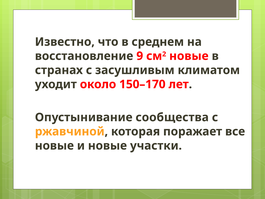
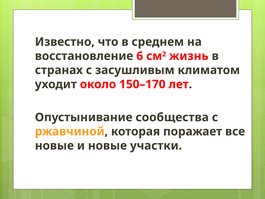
9: 9 -> 6
новые at (189, 56): новые -> жизнь
